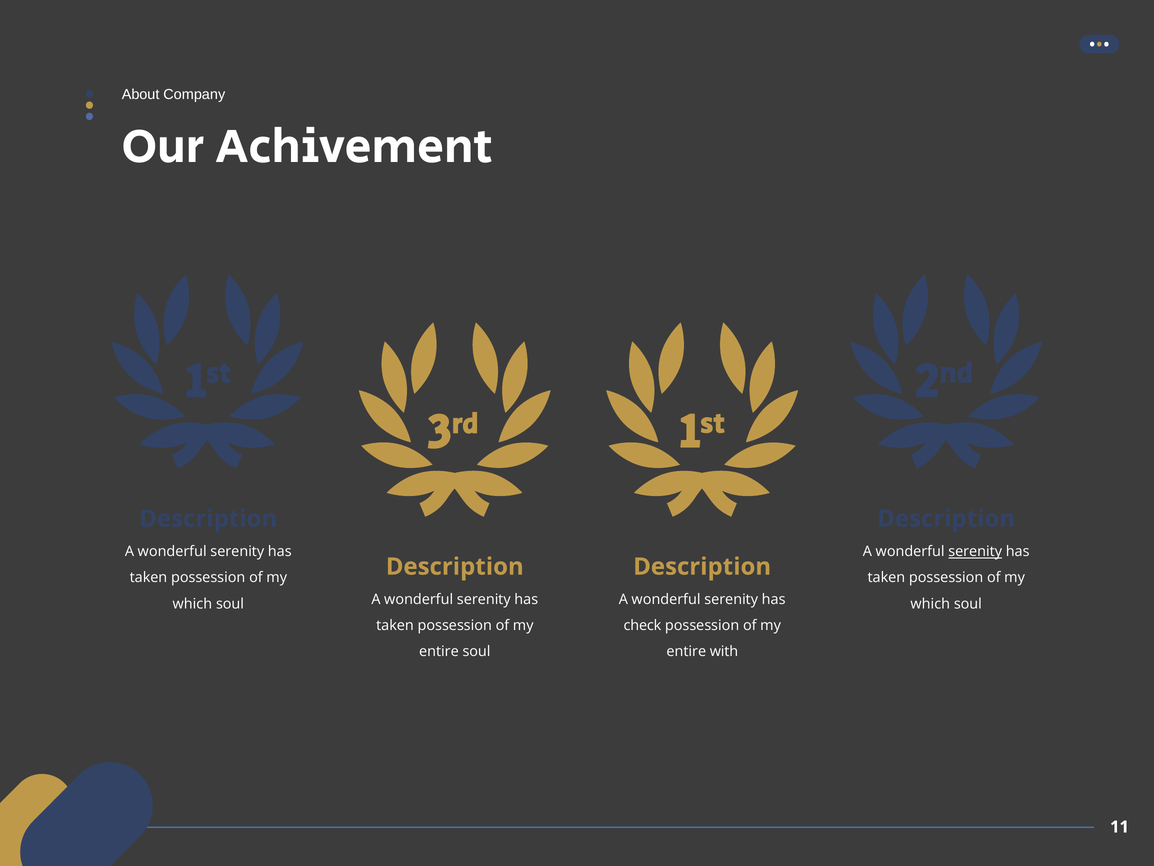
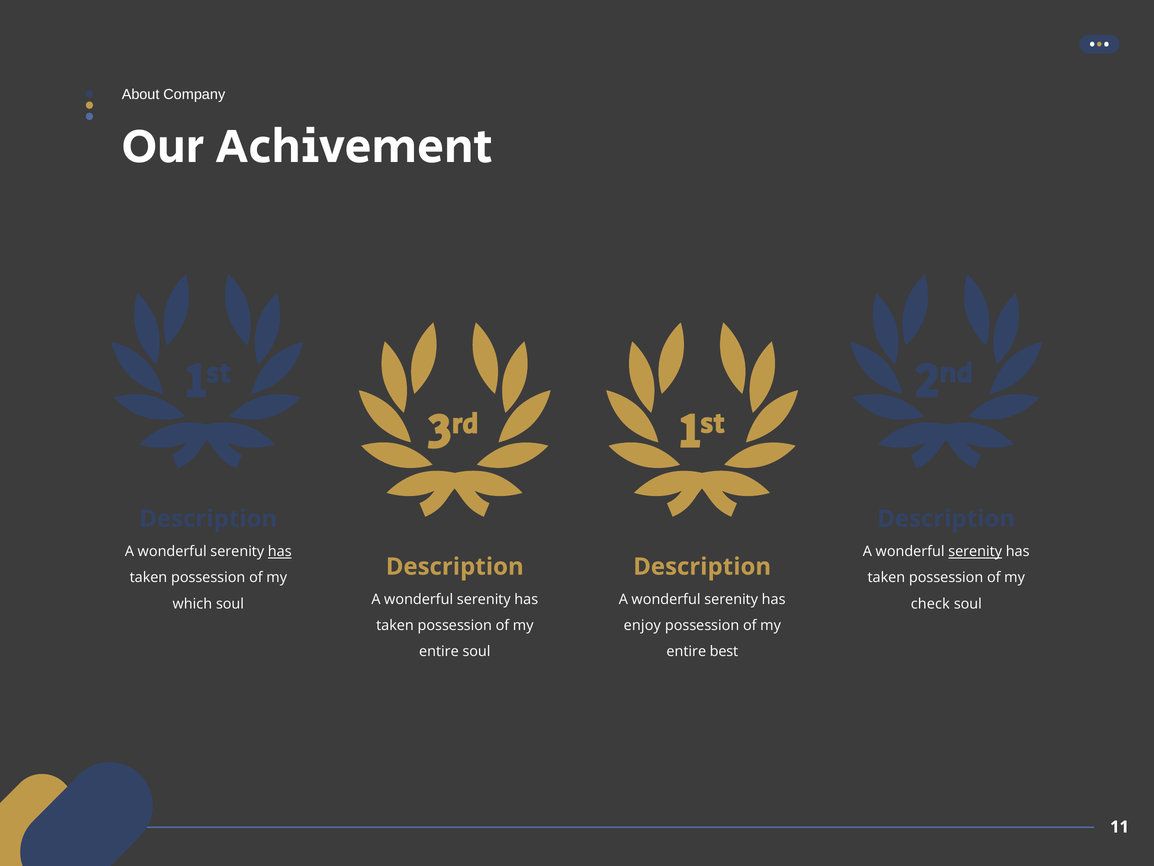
has at (280, 551) underline: none -> present
which at (930, 603): which -> check
check: check -> enjoy
with: with -> best
